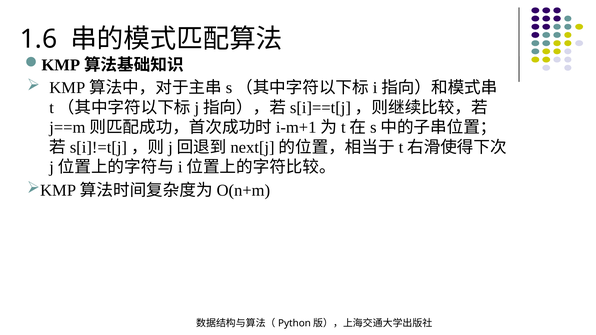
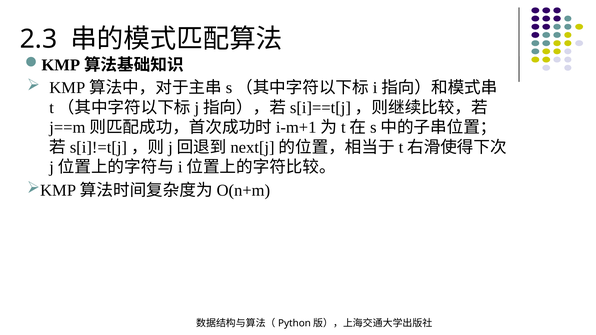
1.6: 1.6 -> 2.3
